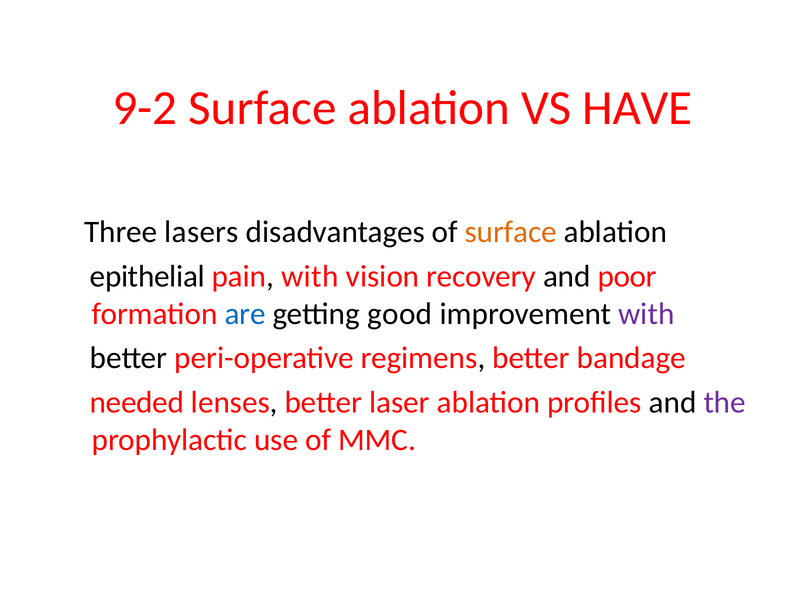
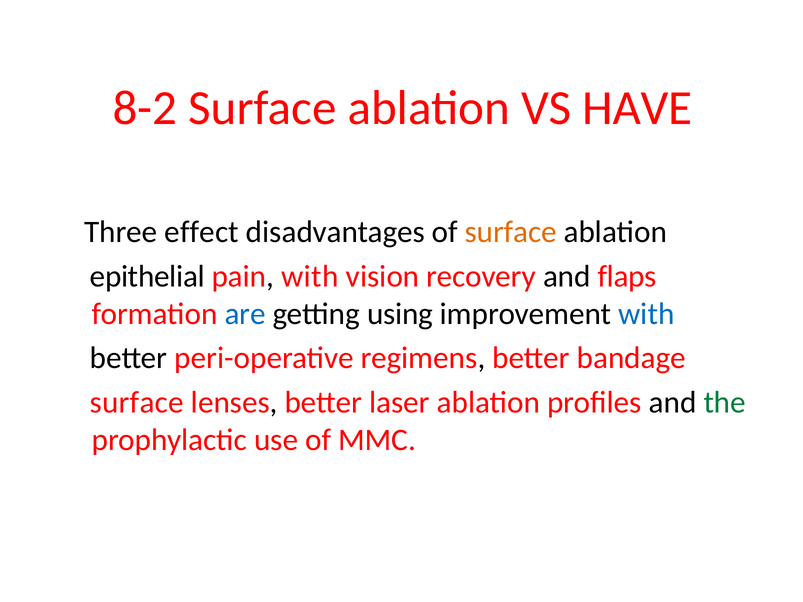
9-2: 9-2 -> 8-2
lasers: lasers -> effect
poor: poor -> flaps
good: good -> using
with at (646, 314) colour: purple -> blue
needed at (137, 402): needed -> surface
the colour: purple -> green
